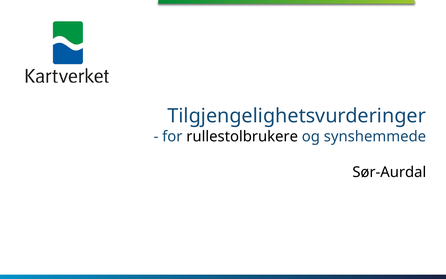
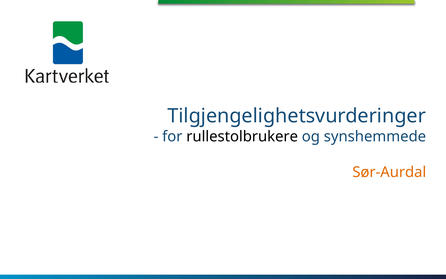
Sør-Aurdal colour: black -> orange
